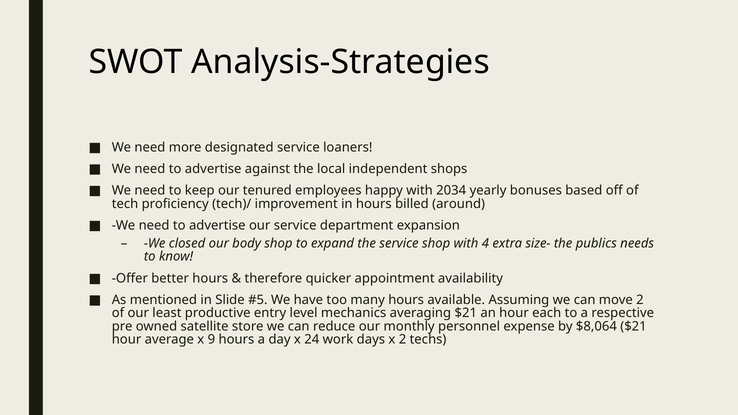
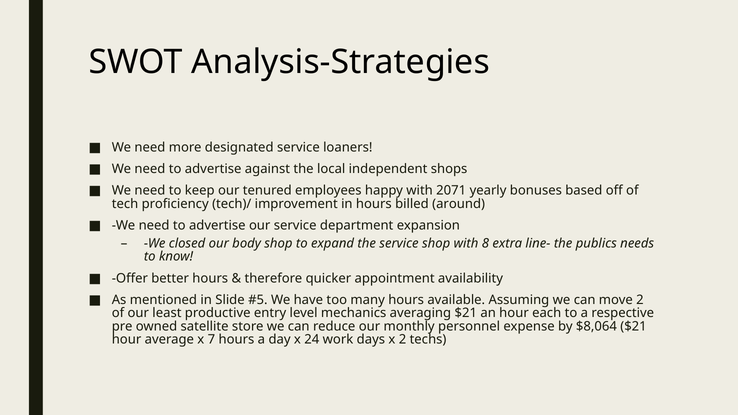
2034: 2034 -> 2071
4: 4 -> 8
size-: size- -> line-
9: 9 -> 7
